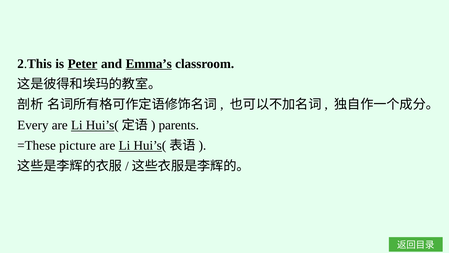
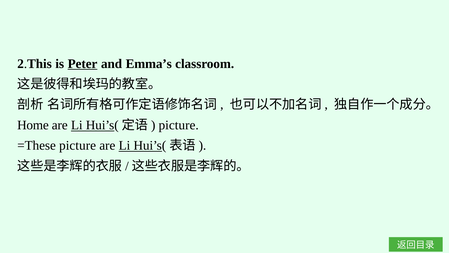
Emma’s underline: present -> none
Every: Every -> Home
parents at (179, 125): parents -> picture
